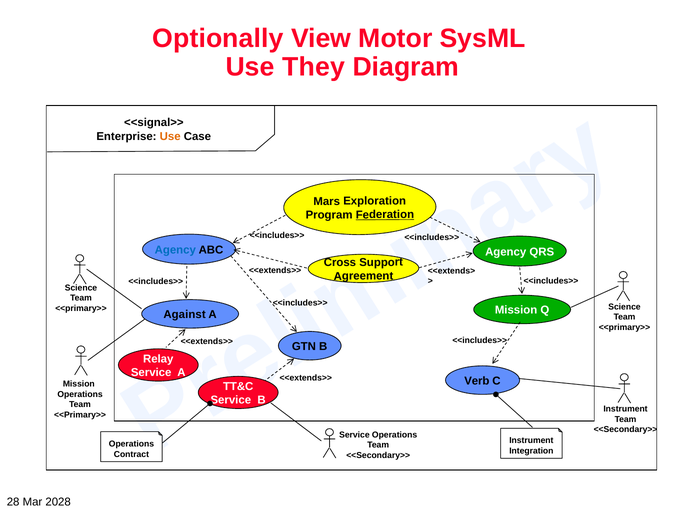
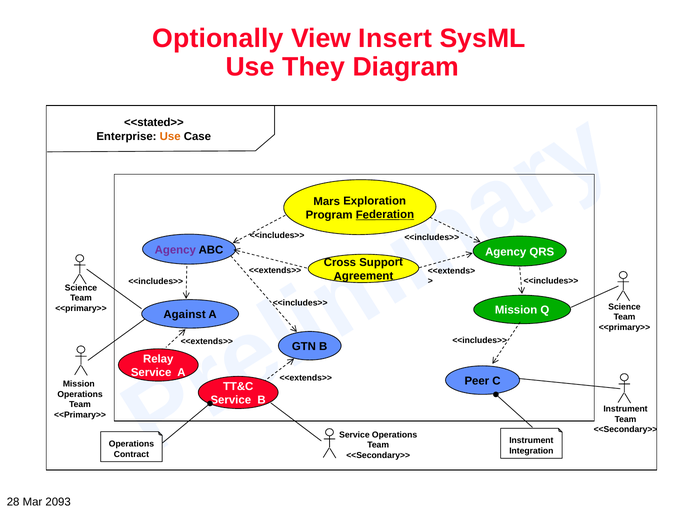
Motor: Motor -> Insert
<<signal>>: <<signal>> -> <<stated>>
Agency at (175, 250) colour: blue -> purple
Verb: Verb -> Peer
2028: 2028 -> 2093
